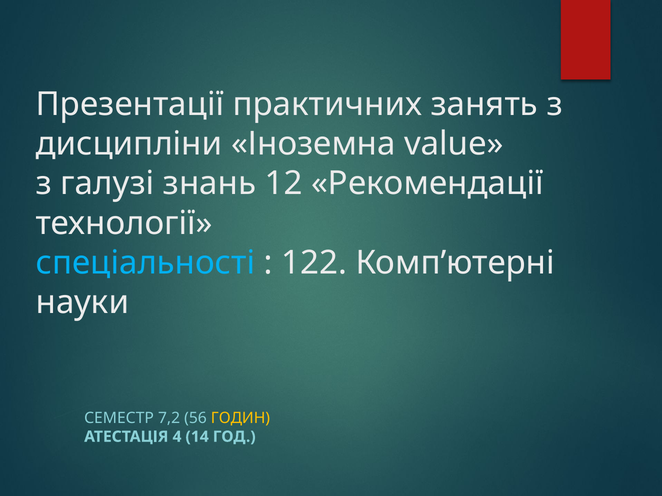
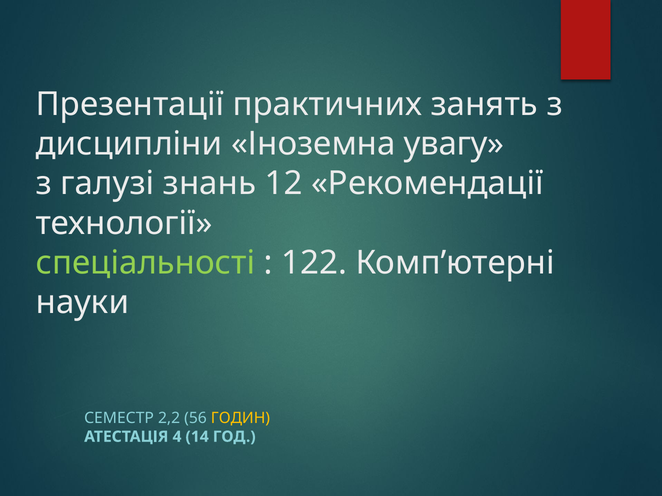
value: value -> увагу
спеціальності colour: light blue -> light green
7,2: 7,2 -> 2,2
